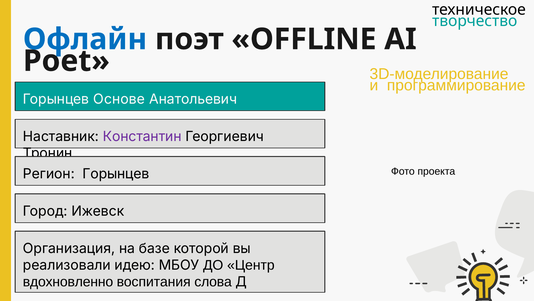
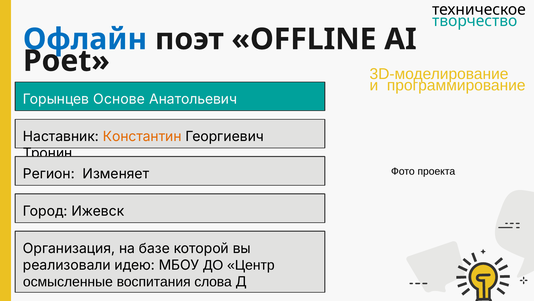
Константин colour: purple -> orange
Регион Горынцев: Горынцев -> Изменяет
вдохновленно: вдохновленно -> осмысленные
